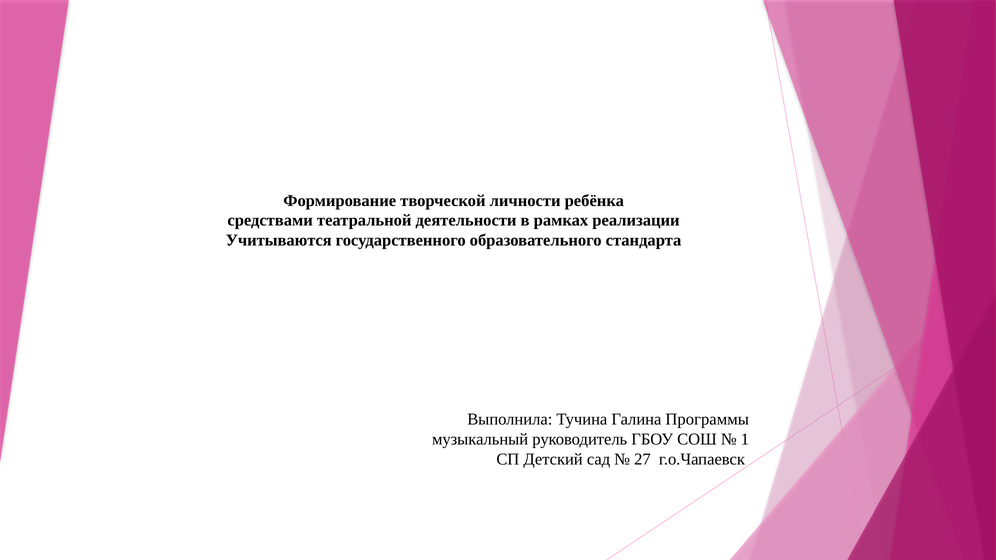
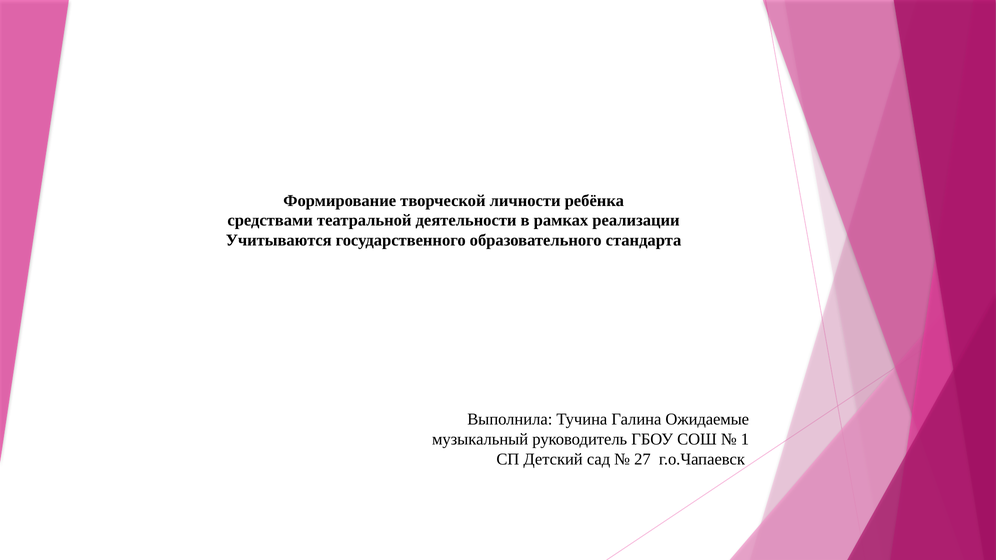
Программы: Программы -> Ожидаемые
